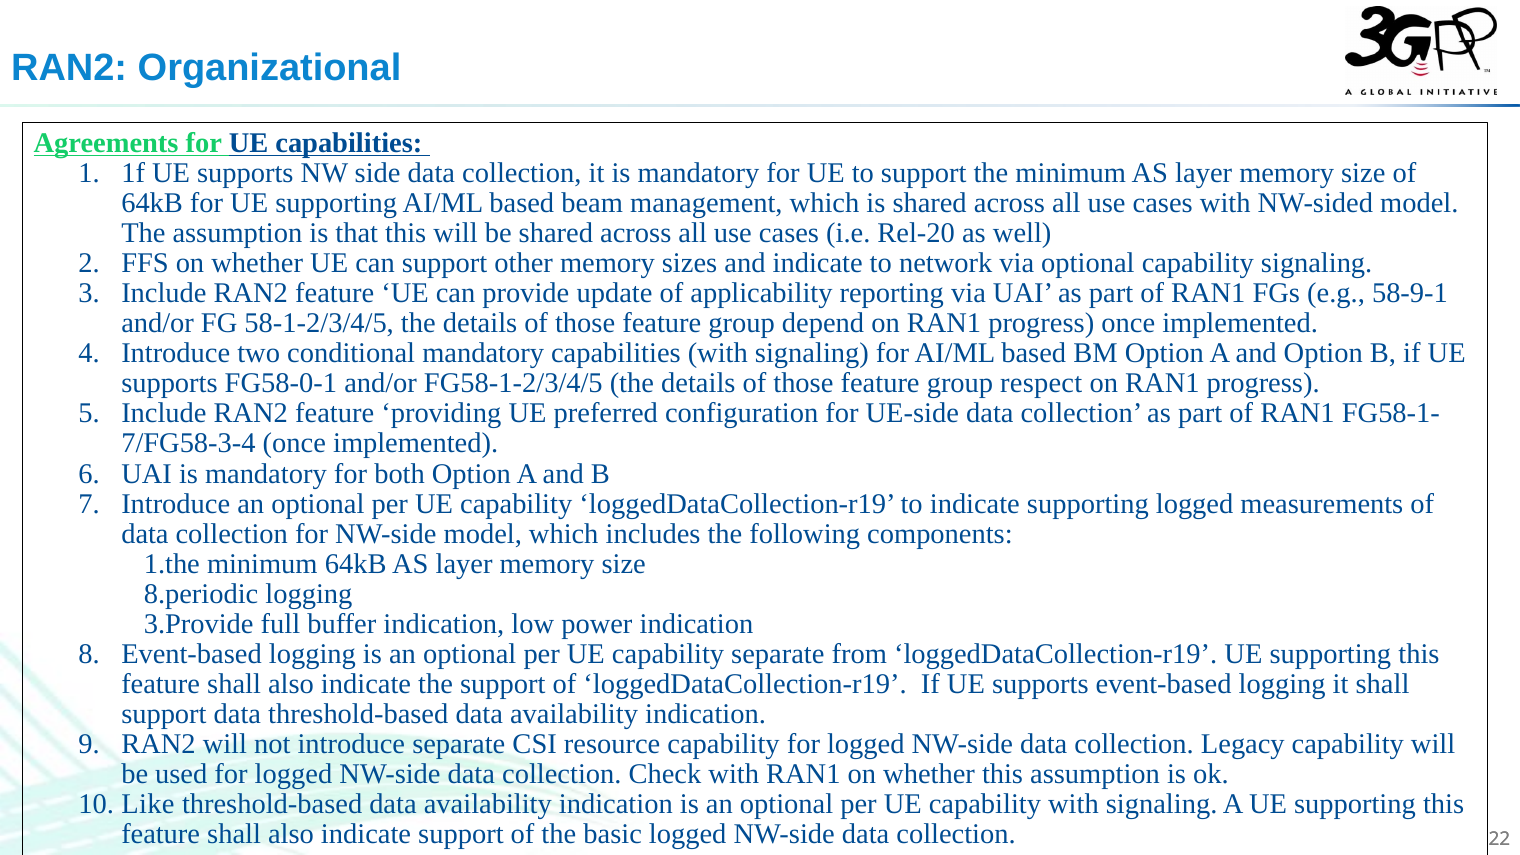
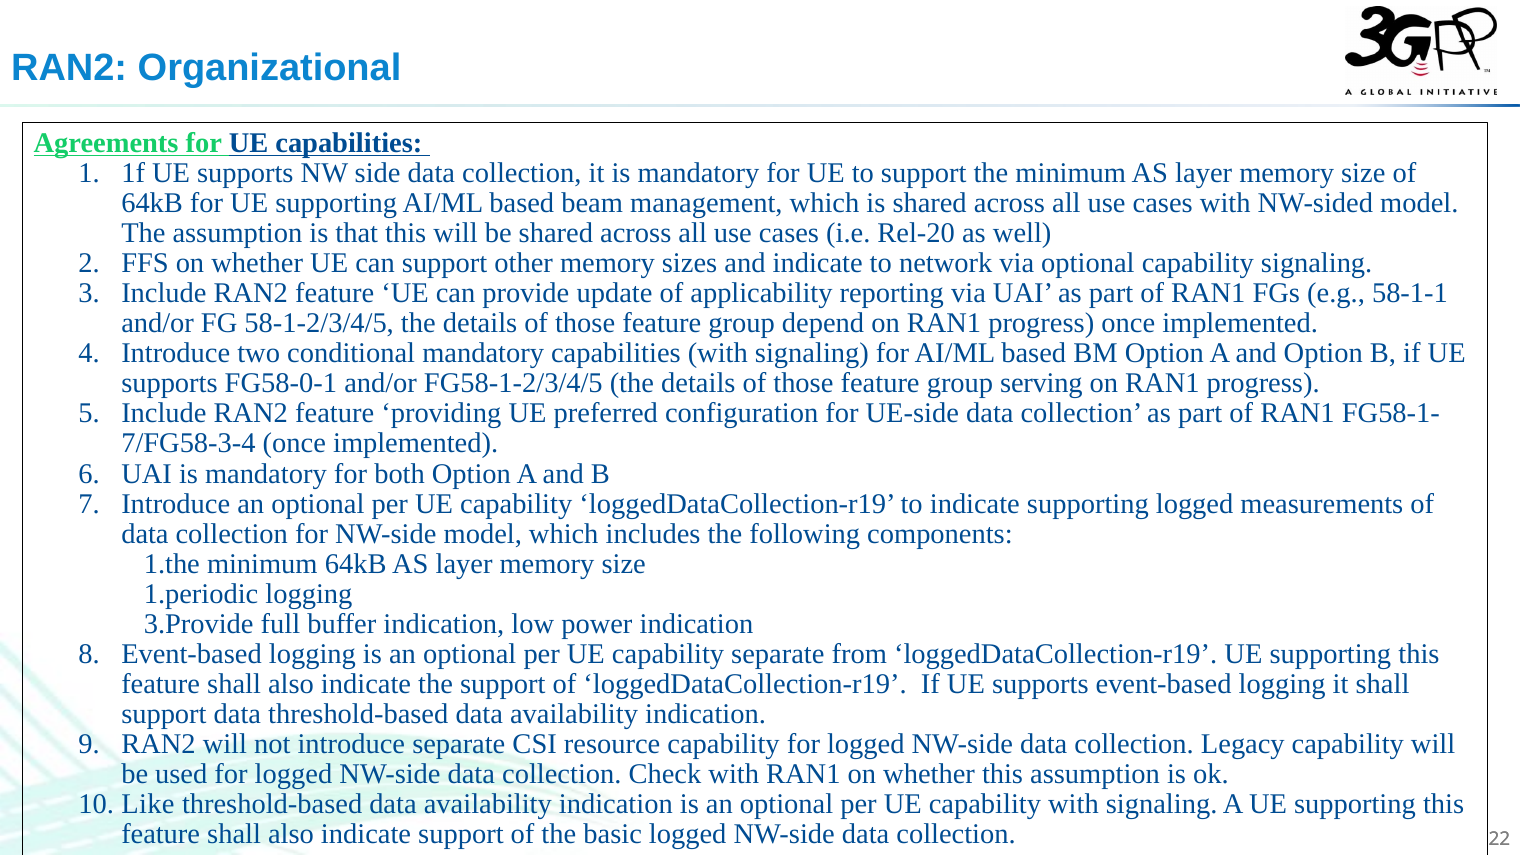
58-9-1: 58-9-1 -> 58-1-1
respect: respect -> serving
8.periodic: 8.periodic -> 1.periodic
